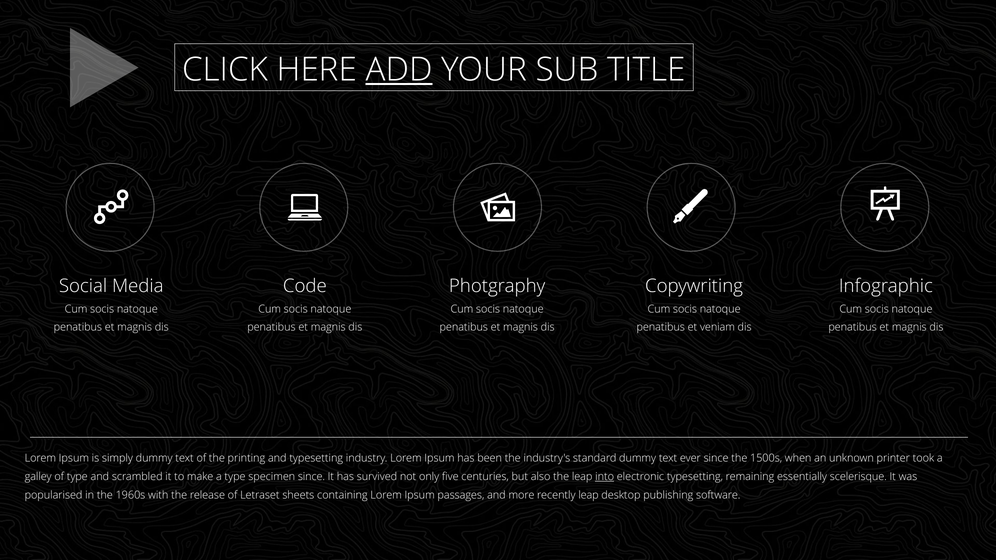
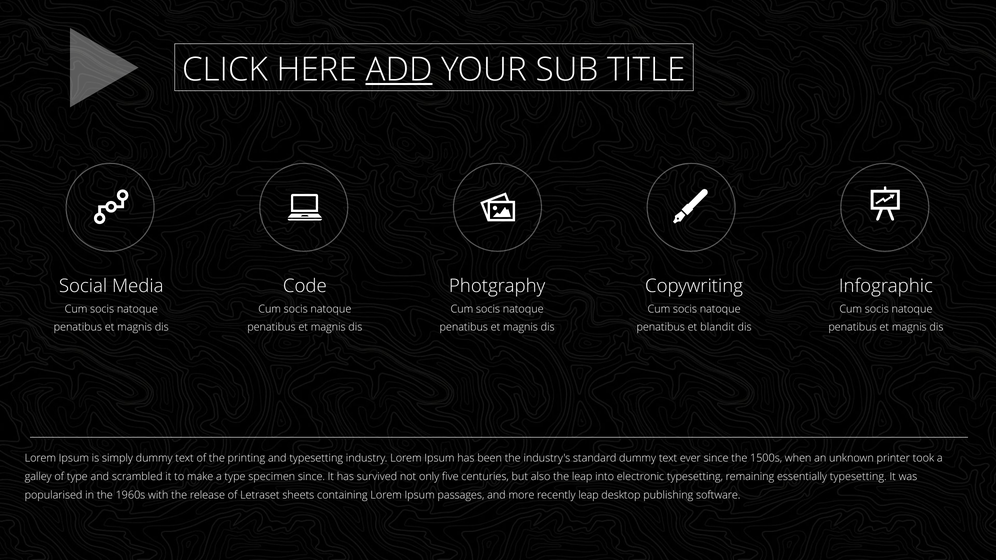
veniam: veniam -> blandit
into underline: present -> none
essentially scelerisque: scelerisque -> typesetting
